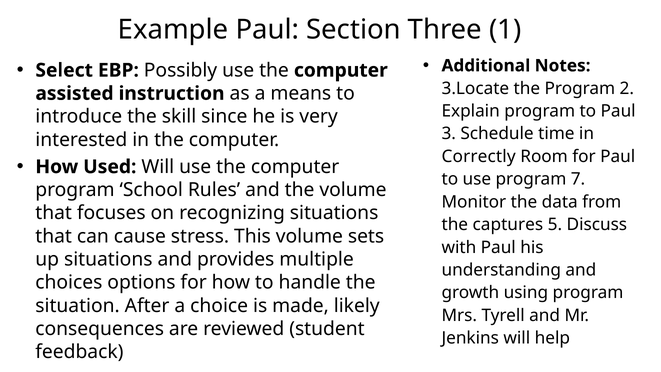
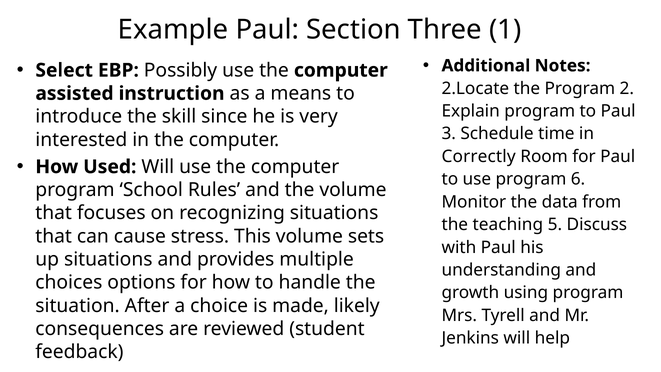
3.Locate: 3.Locate -> 2.Locate
7: 7 -> 6
captures: captures -> teaching
